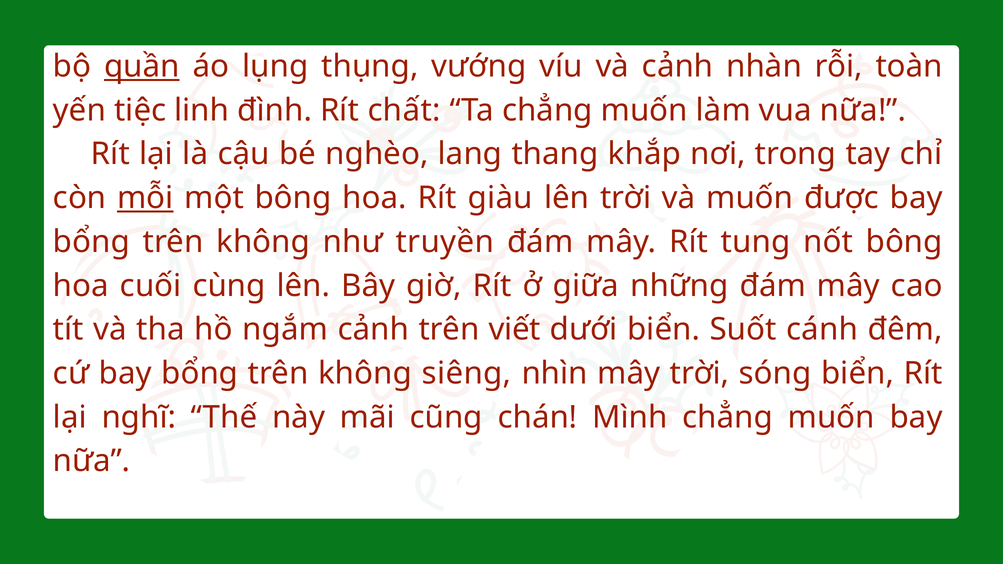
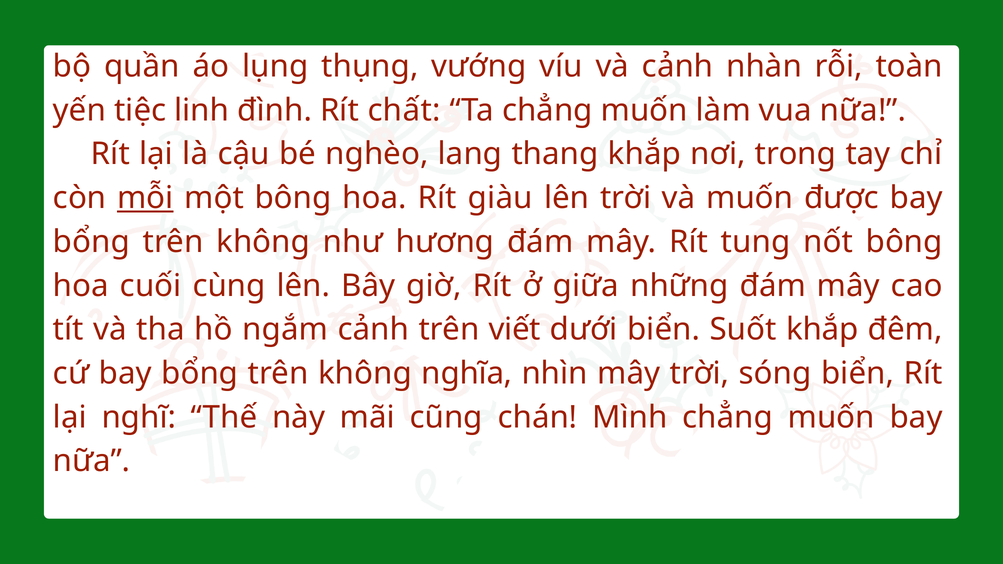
quần underline: present -> none
truyền: truyền -> hương
Suốt cánh: cánh -> khắp
siêng: siêng -> nghĩa
